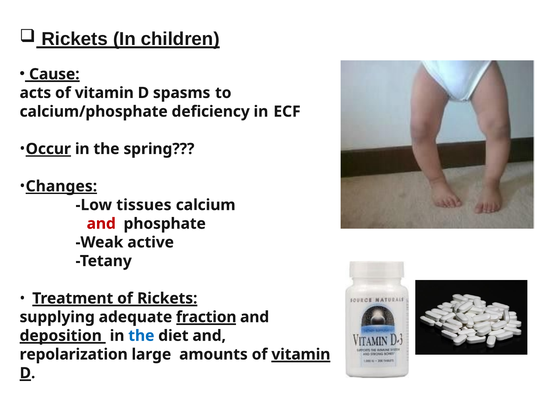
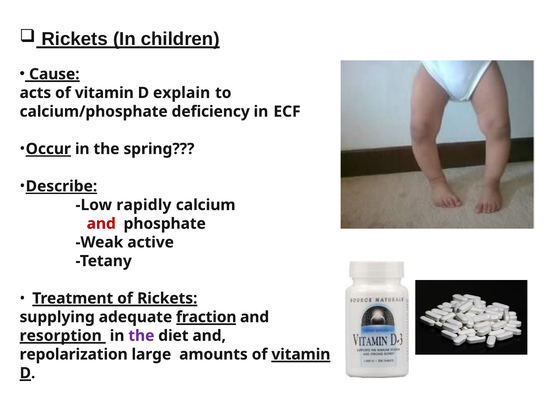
spasms: spasms -> explain
Changes: Changes -> Describe
tissues: tissues -> rapidly
deposition: deposition -> resorption
the at (141, 336) colour: blue -> purple
